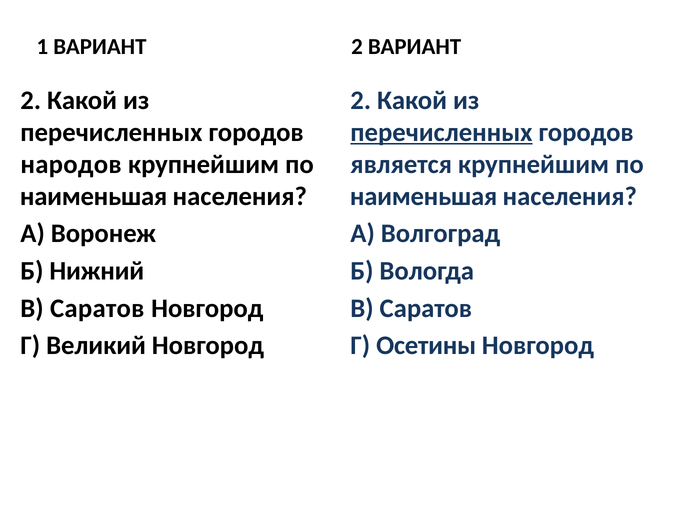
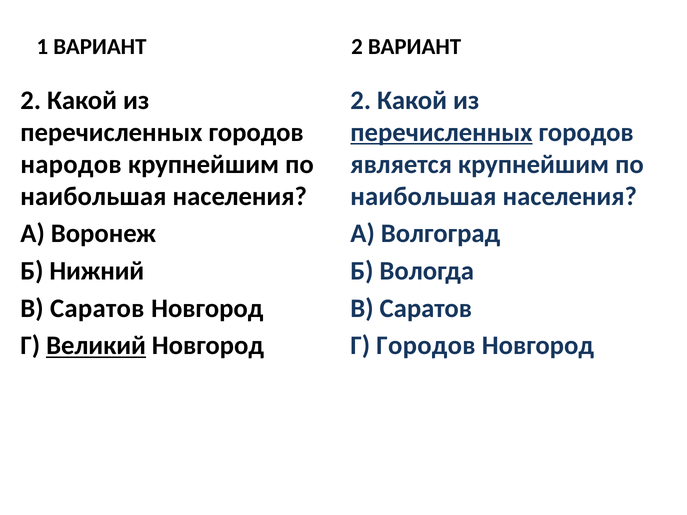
наименьшая at (94, 196): наименьшая -> наибольшая
наименьшая at (424, 196): наименьшая -> наибольшая
Великий underline: none -> present
Г Осетины: Осетины -> Городов
